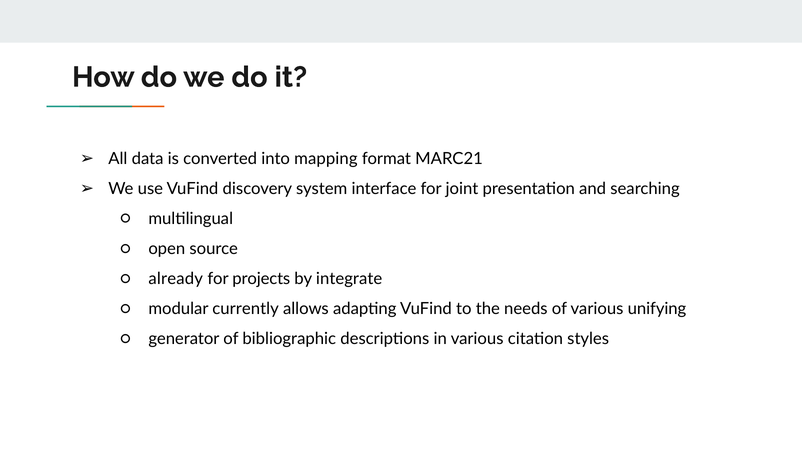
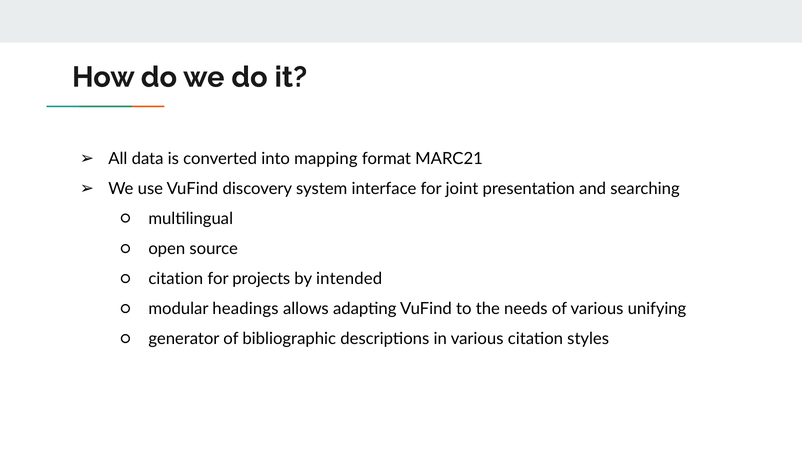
already at (176, 279): already -> citation
integrate: integrate -> intended
currently: currently -> headings
